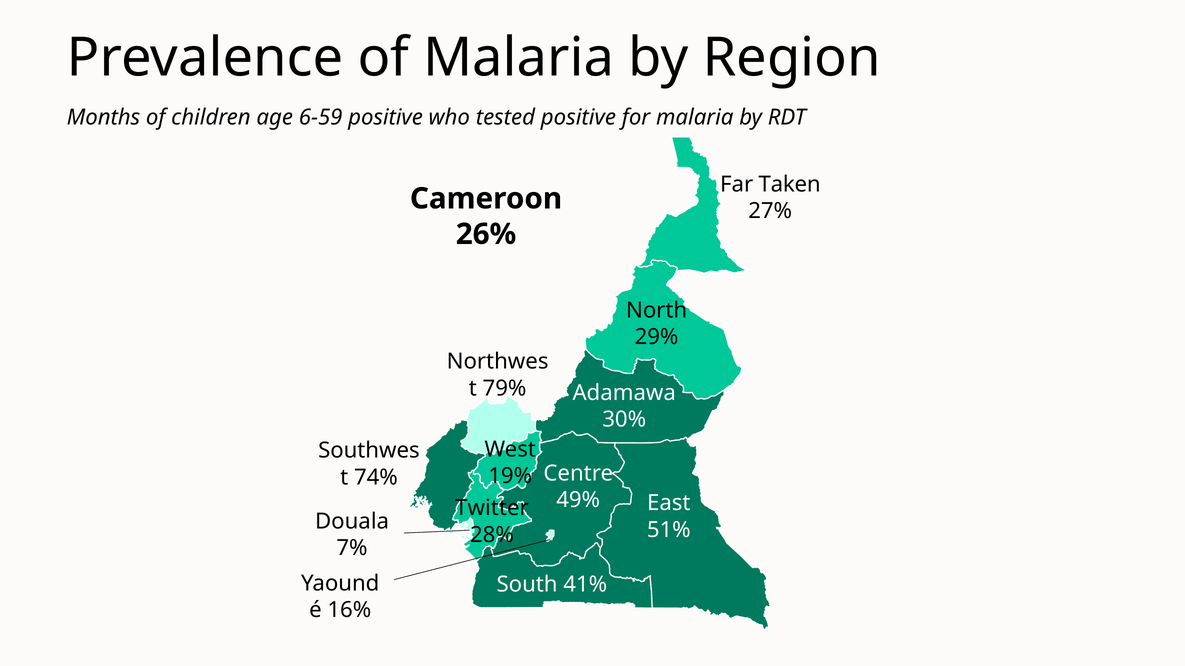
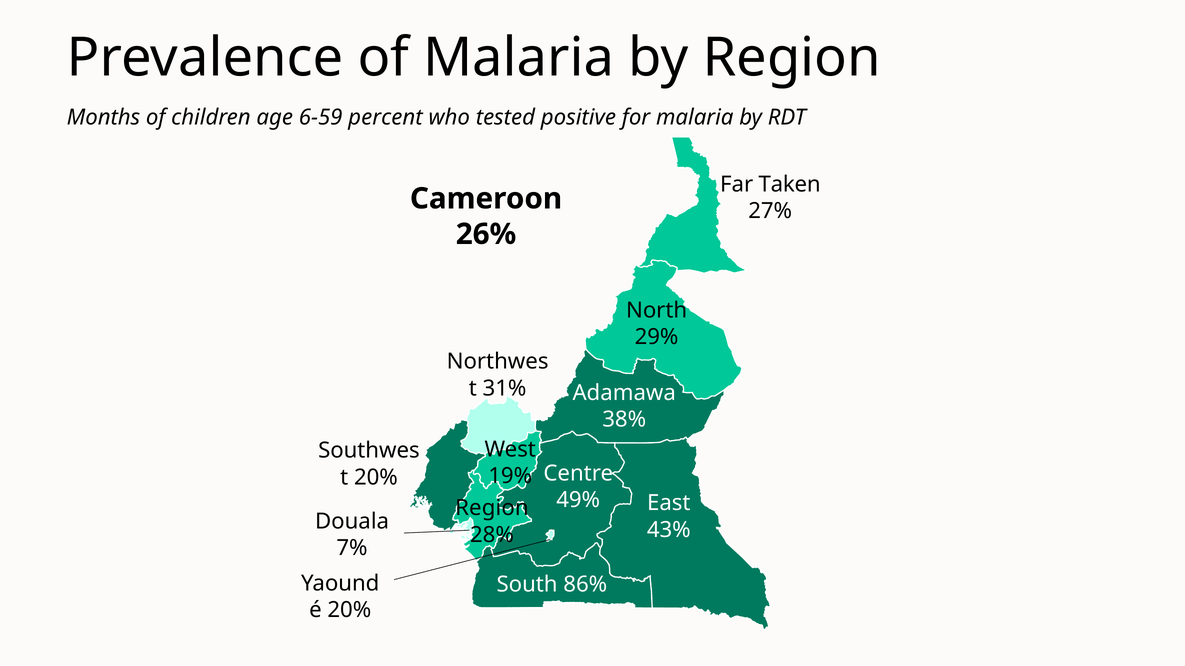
6-59 positive: positive -> percent
79%: 79% -> 31%
30%: 30% -> 38%
74% at (376, 478): 74% -> 20%
Twitter at (492, 509): Twitter -> Region
51%: 51% -> 43%
41%: 41% -> 86%
16% at (349, 610): 16% -> 20%
